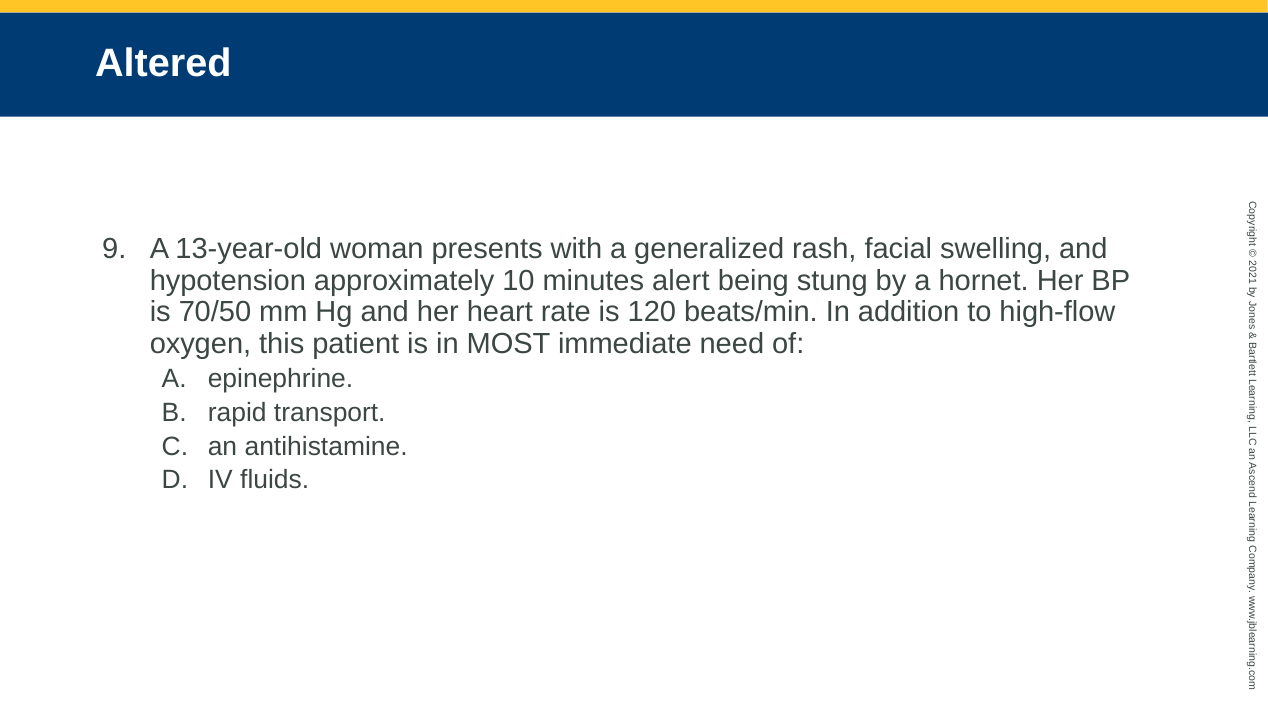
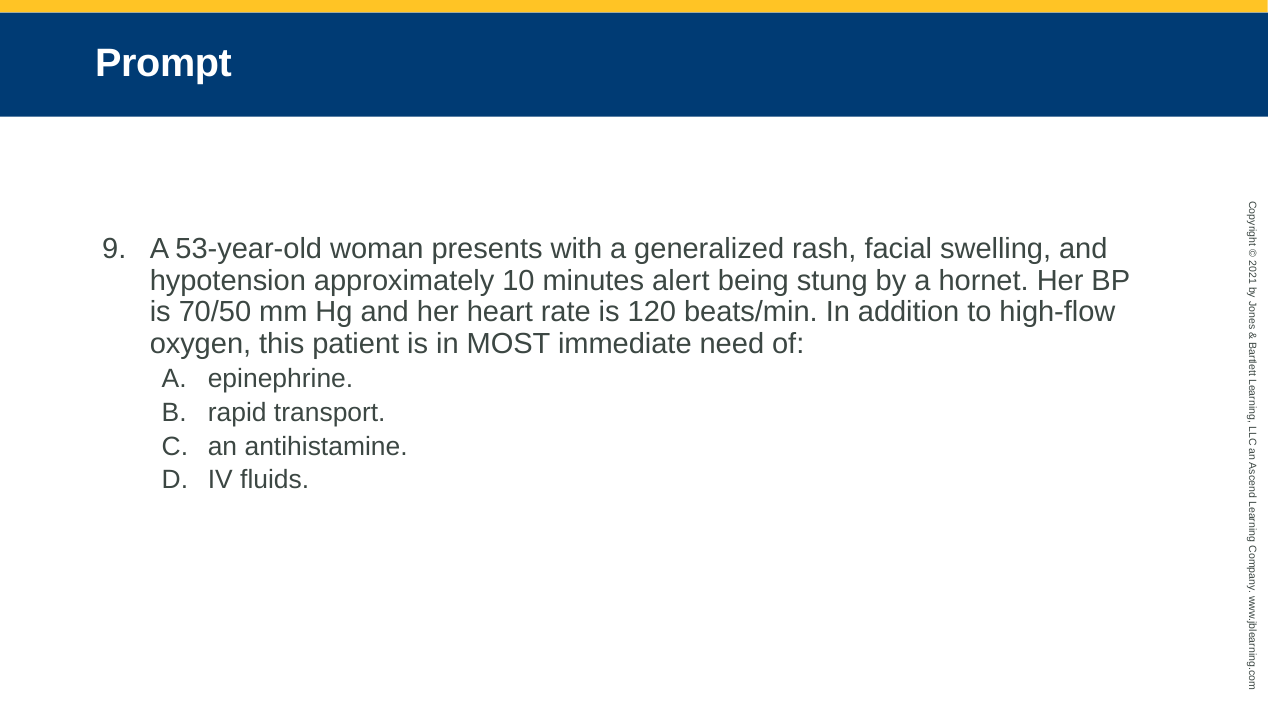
Altered: Altered -> Prompt
13-year-old: 13-year-old -> 53-year-old
